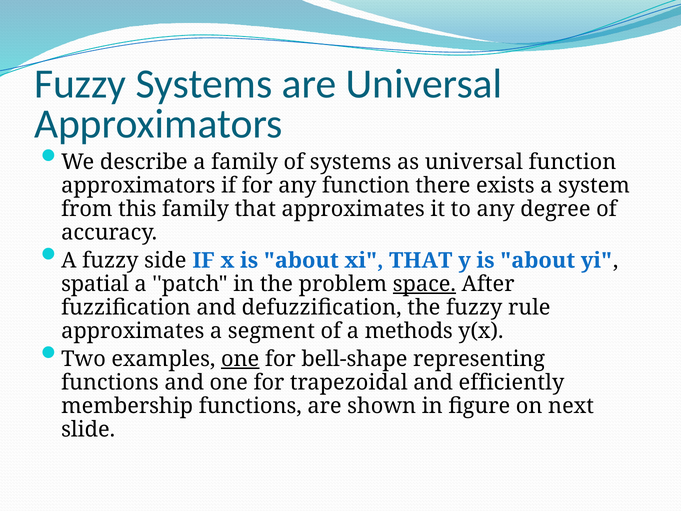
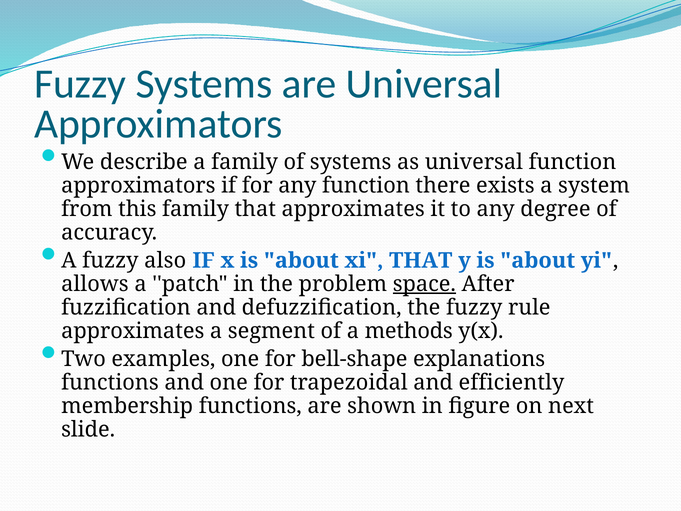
side: side -> also
spatial: spatial -> allows
one at (240, 359) underline: present -> none
representing: representing -> explanations
